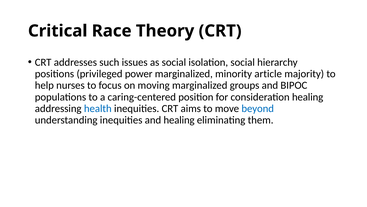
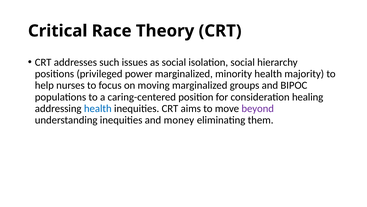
minority article: article -> health
beyond colour: blue -> purple
and healing: healing -> money
